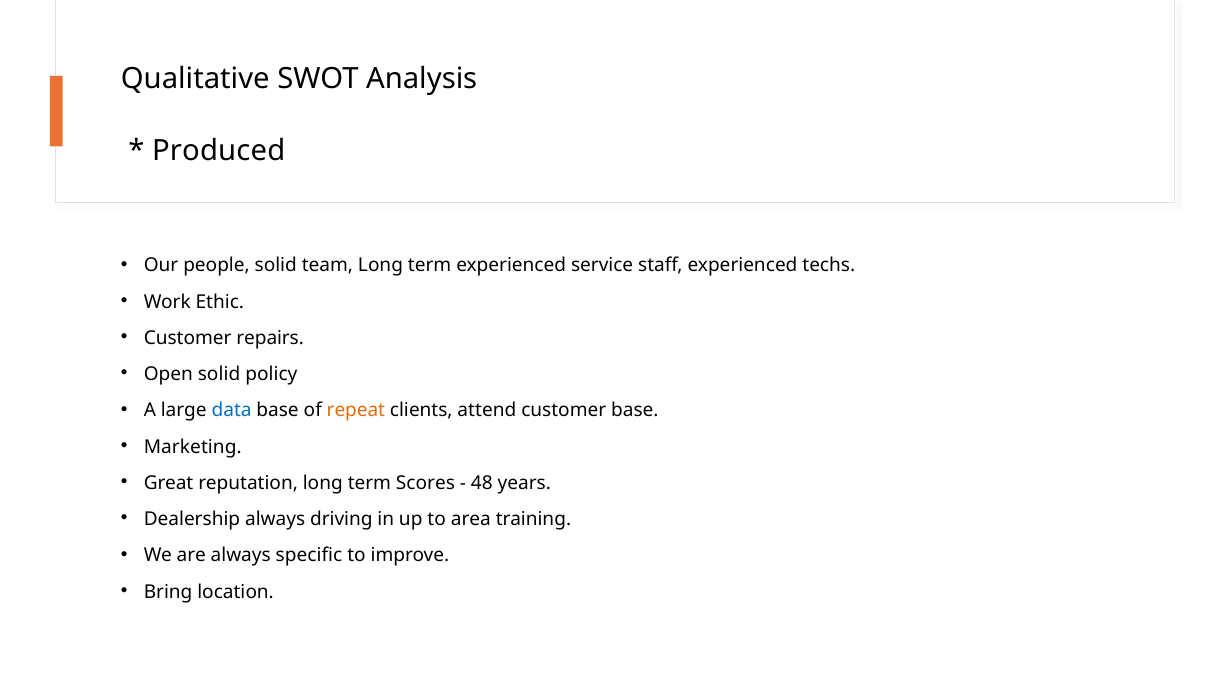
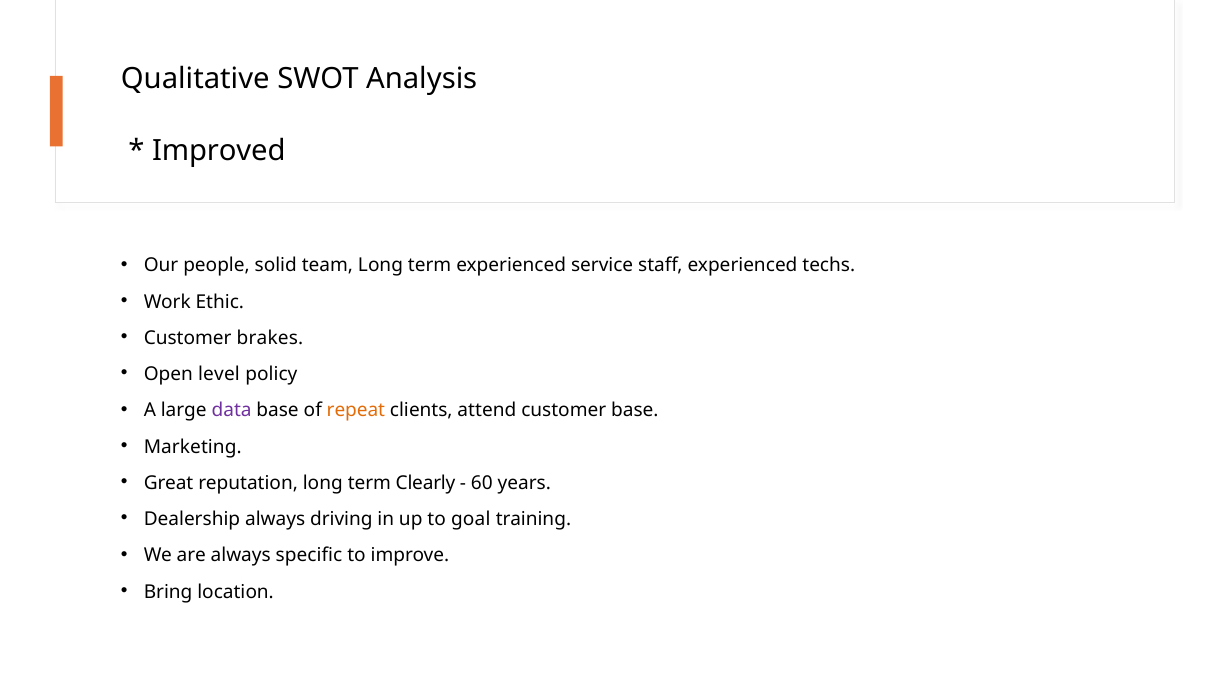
Produced: Produced -> Improved
repairs: repairs -> brakes
Open solid: solid -> level
data colour: blue -> purple
Scores: Scores -> Clearly
48: 48 -> 60
area: area -> goal
